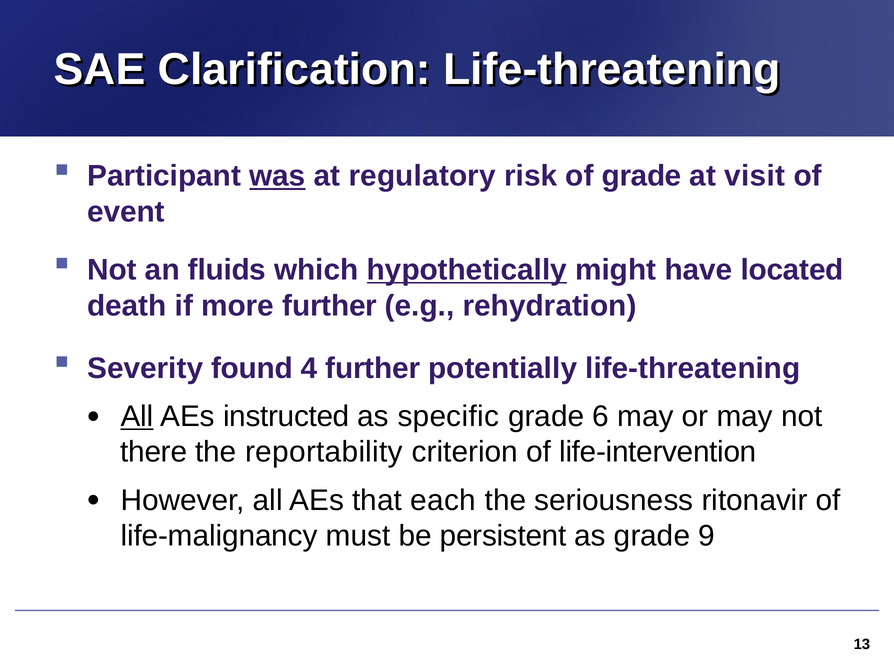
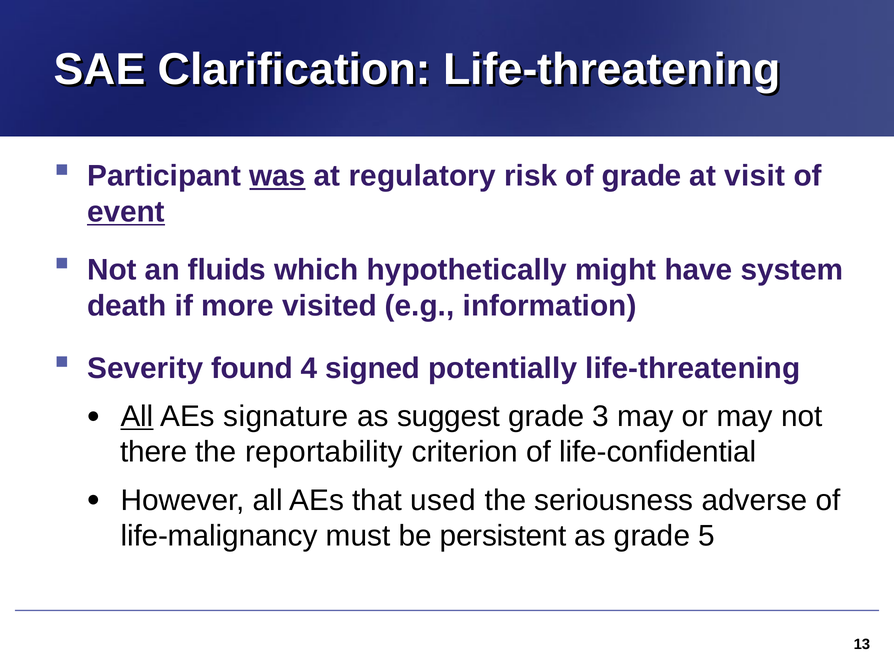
event underline: none -> present
hypothetically underline: present -> none
located: located -> system
more further: further -> visited
rehydration: rehydration -> information
4 further: further -> signed
instructed: instructed -> signature
specific: specific -> suggest
6: 6 -> 3
life-intervention: life-intervention -> life-confidential
each: each -> used
ritonavir: ritonavir -> adverse
9: 9 -> 5
